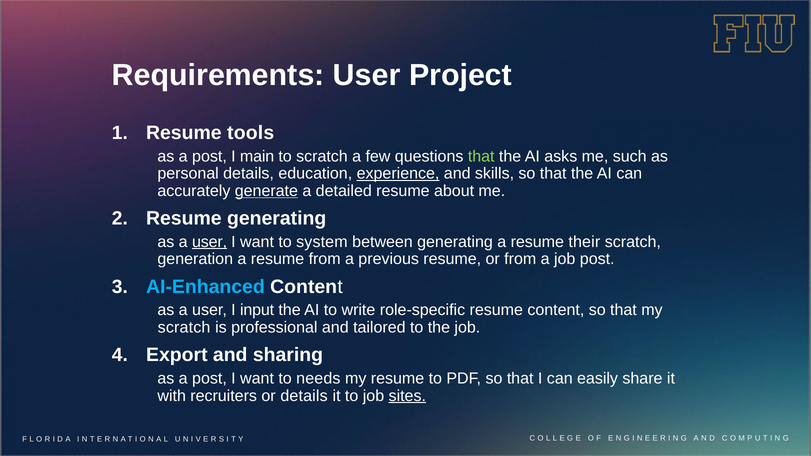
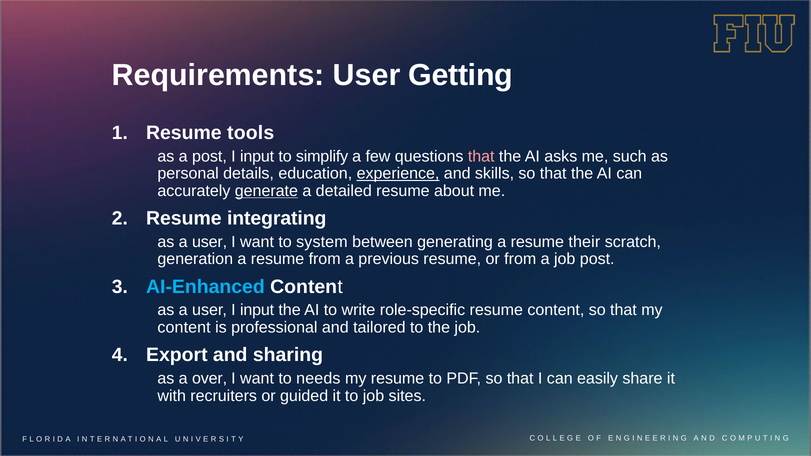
Project: Project -> Getting
main at (257, 156): main -> input
to scratch: scratch -> simplify
that at (481, 156) colour: light green -> pink
Resume generating: generating -> integrating
user at (210, 242) underline: present -> none
scratch at (184, 328): scratch -> content
post at (209, 379): post -> over
or details: details -> guided
sites underline: present -> none
